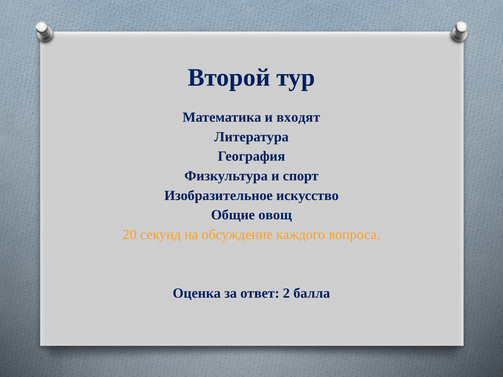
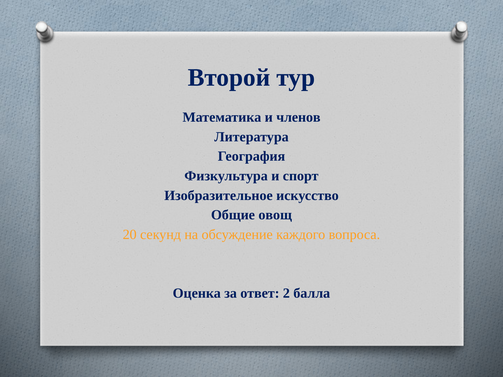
входят: входят -> членов
